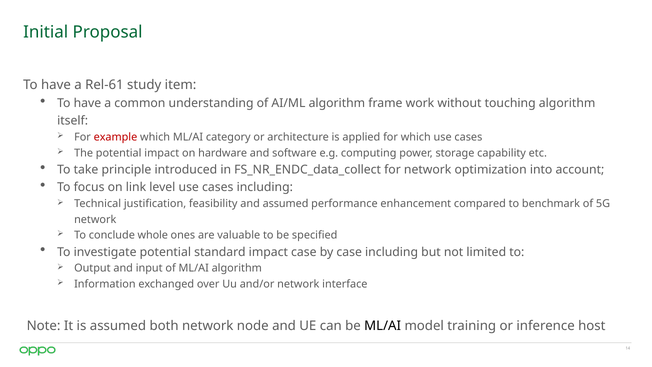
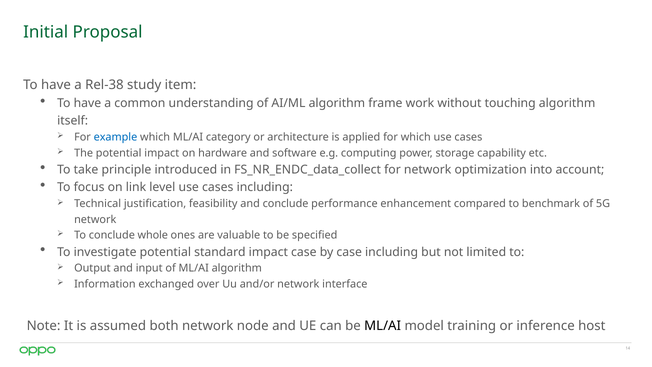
Rel-61: Rel-61 -> Rel-38
example colour: red -> blue
and assumed: assumed -> conclude
